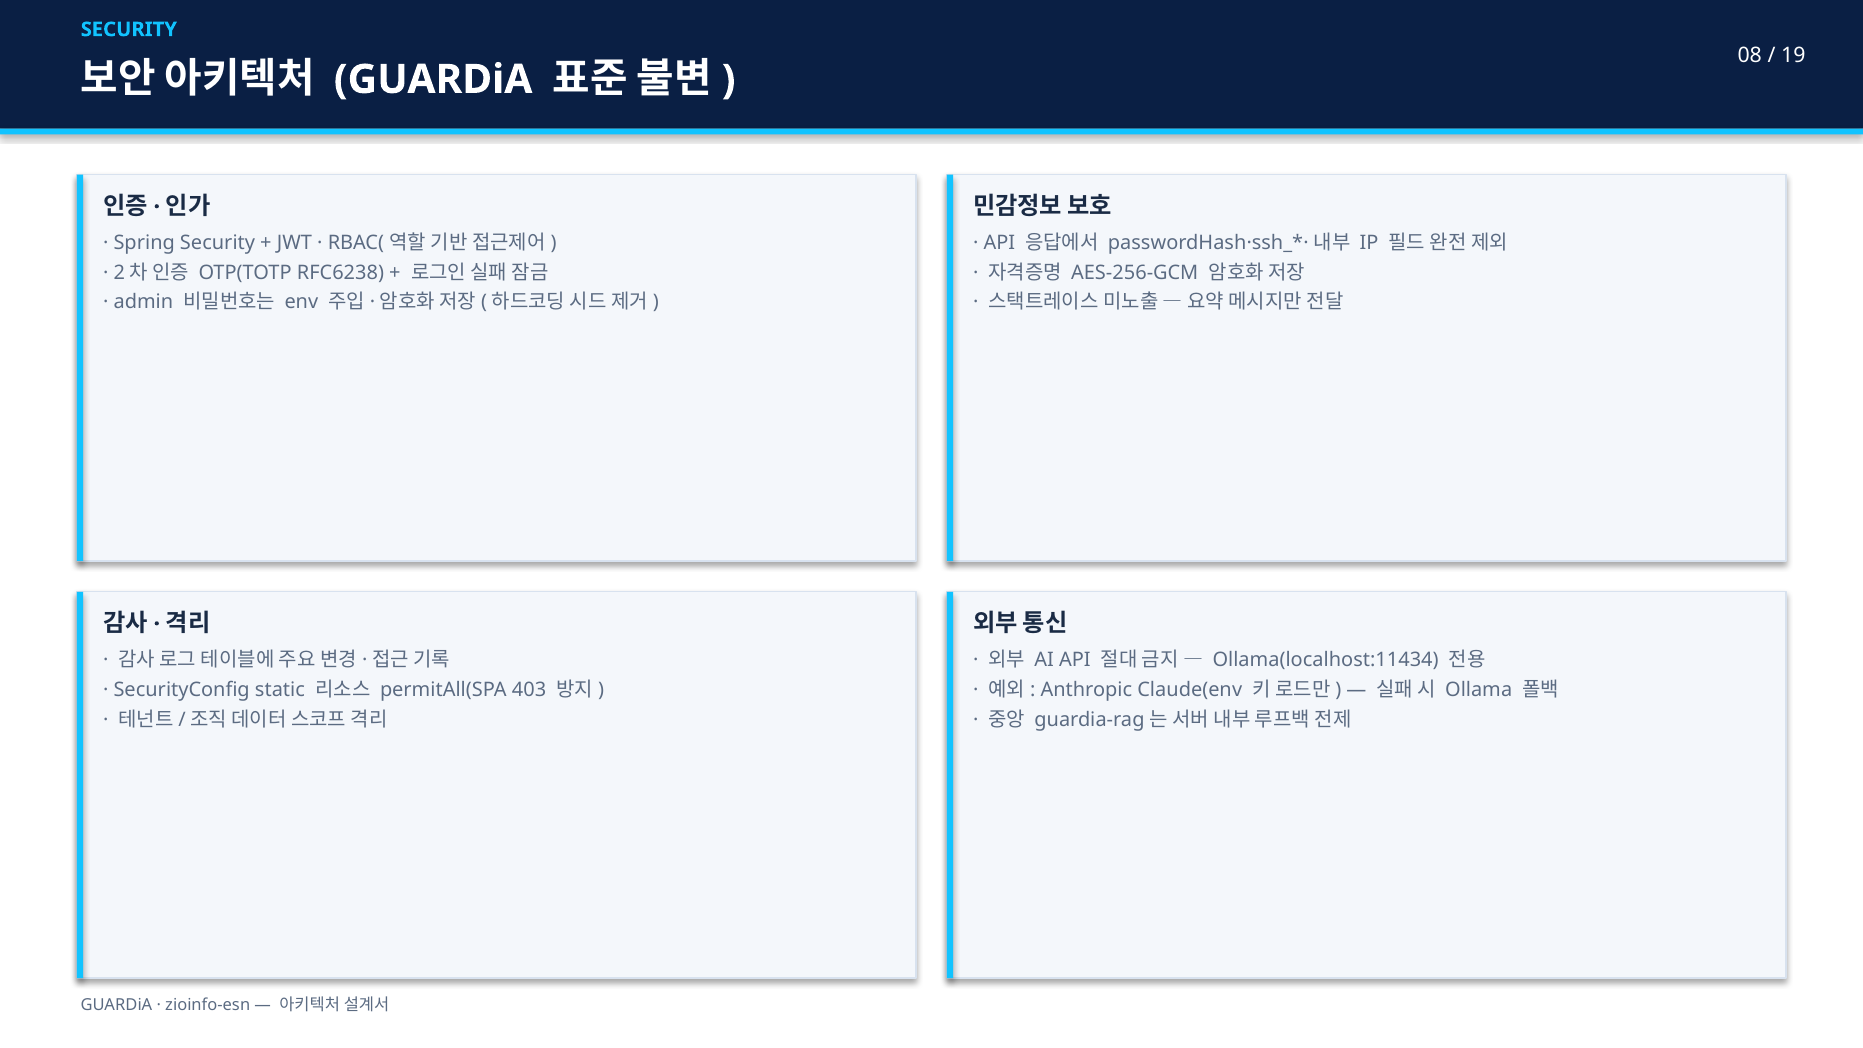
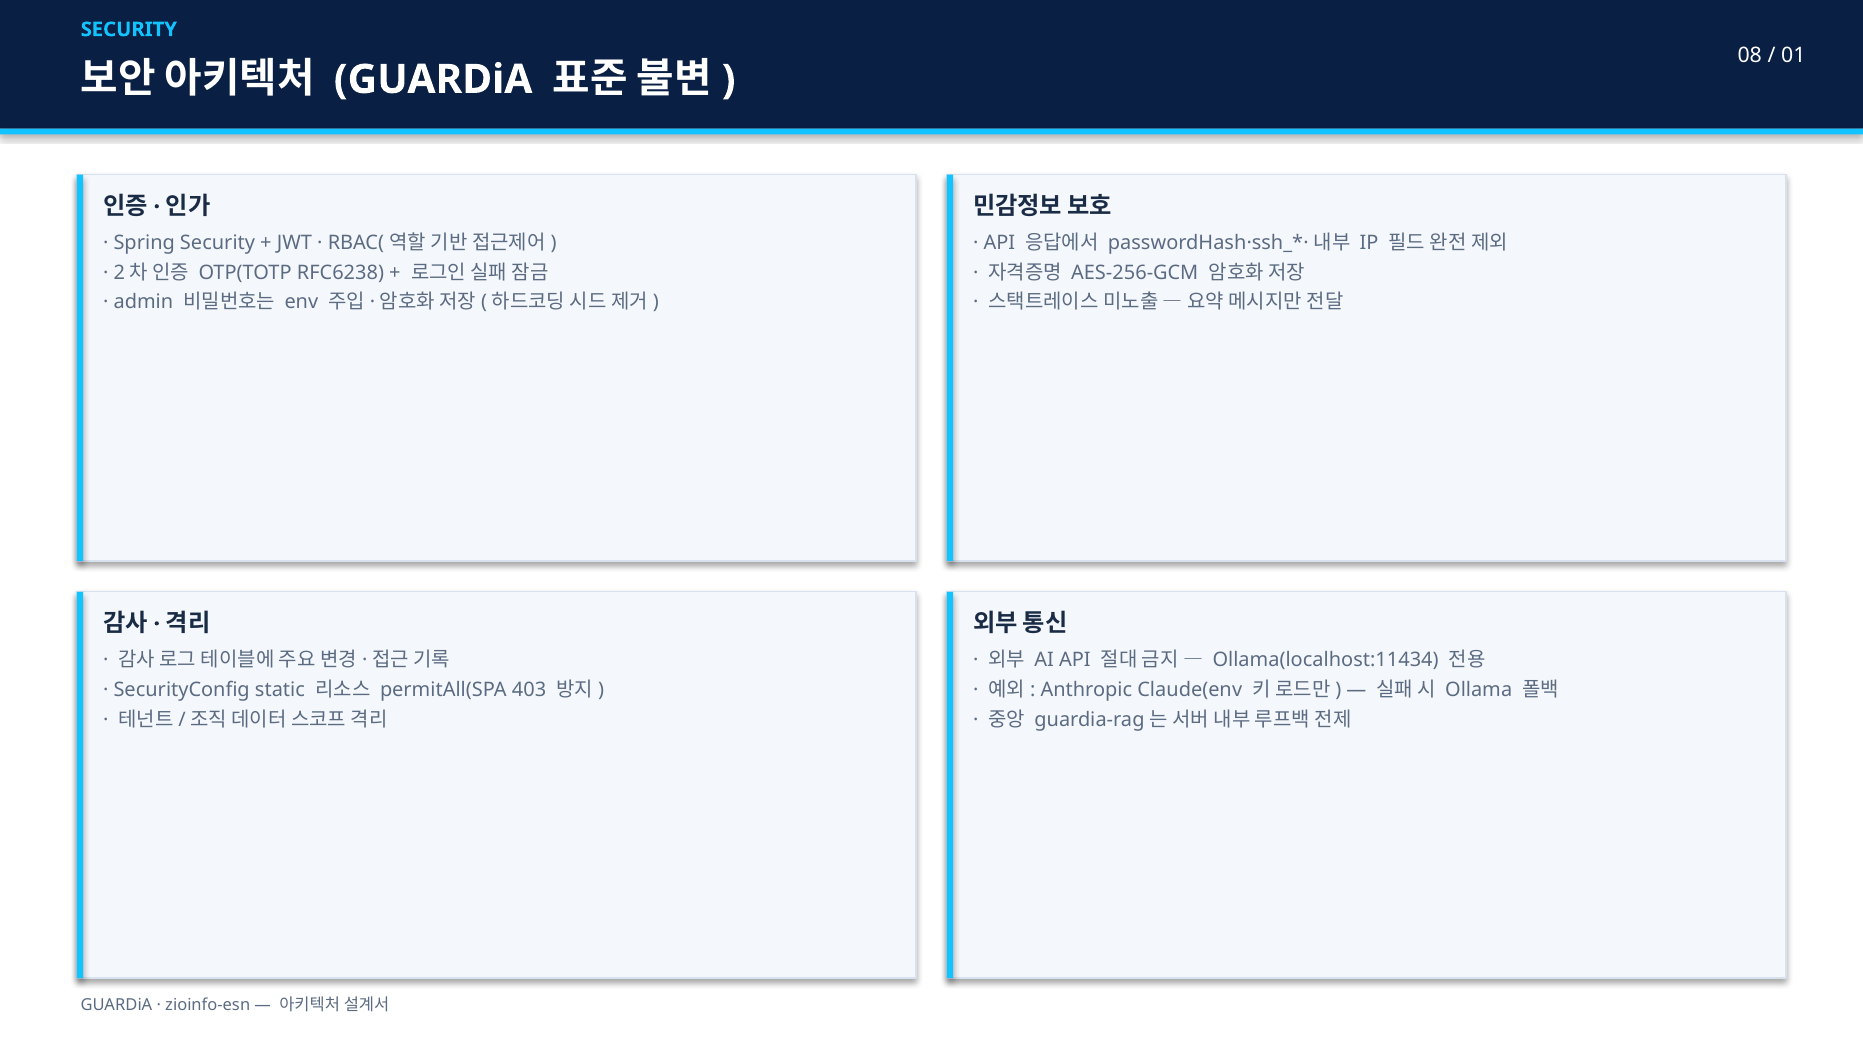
19: 19 -> 01
